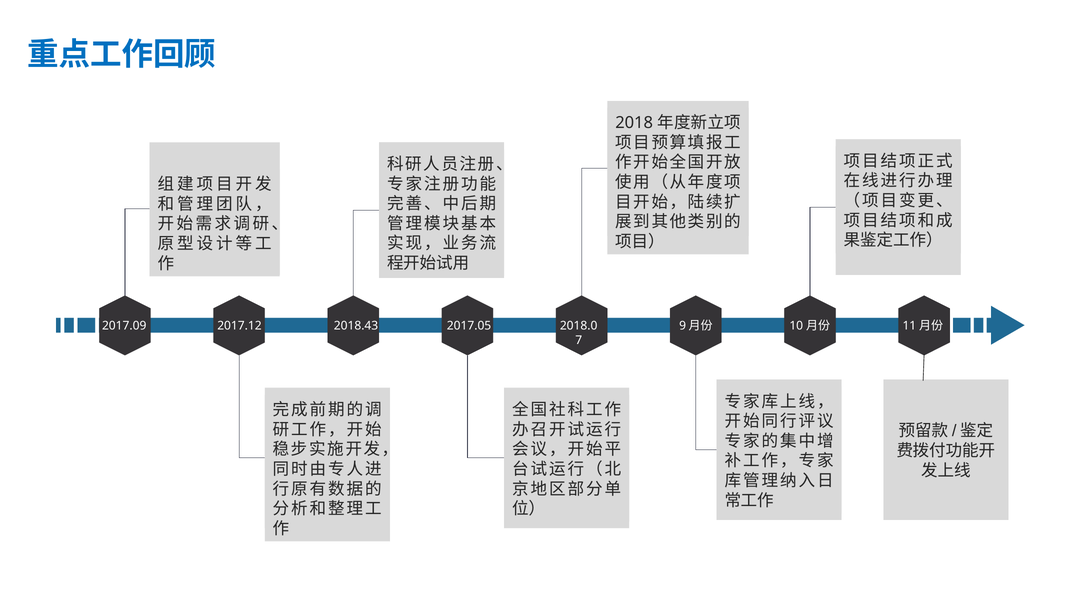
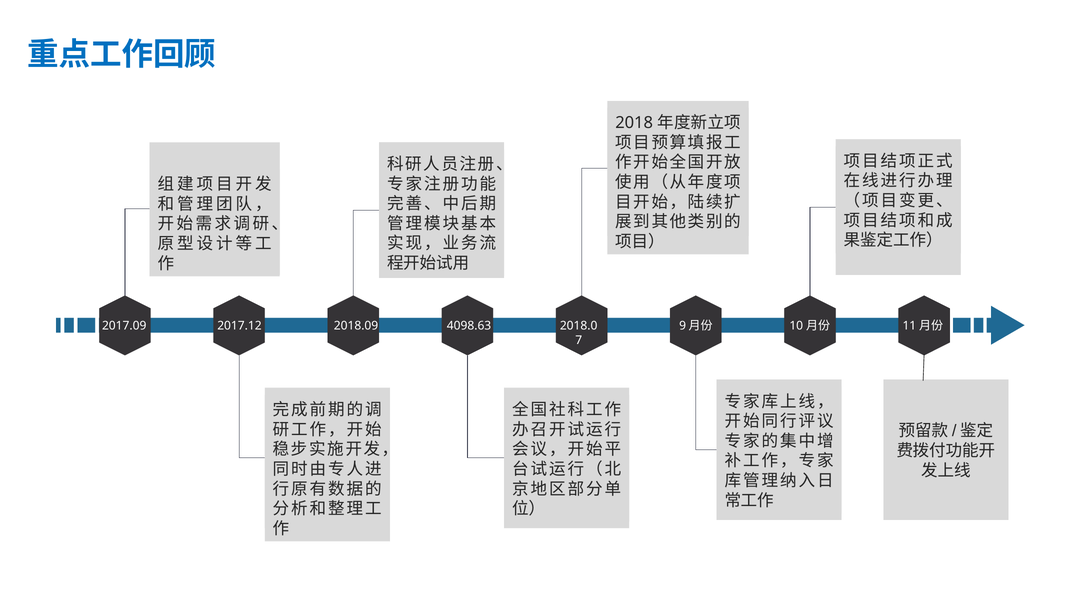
2018.43: 2018.43 -> 2018.09
2017.05: 2017.05 -> 4098.63
